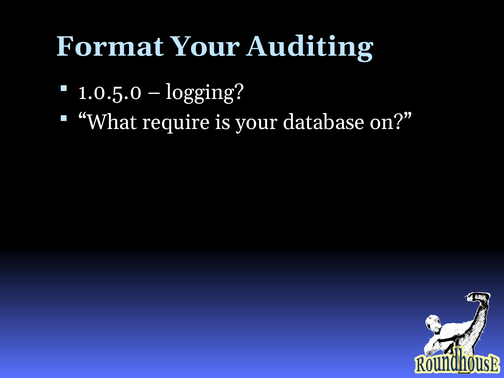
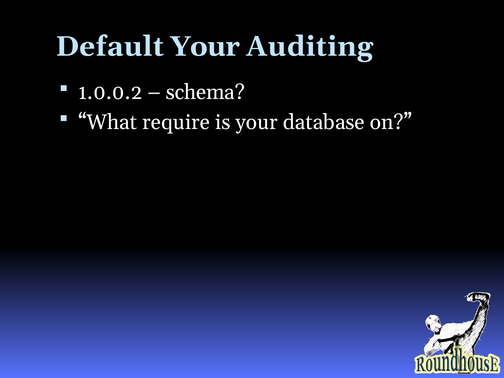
Format: Format -> Default
1.0.5.0: 1.0.5.0 -> 1.0.0.2
logging: logging -> schema
